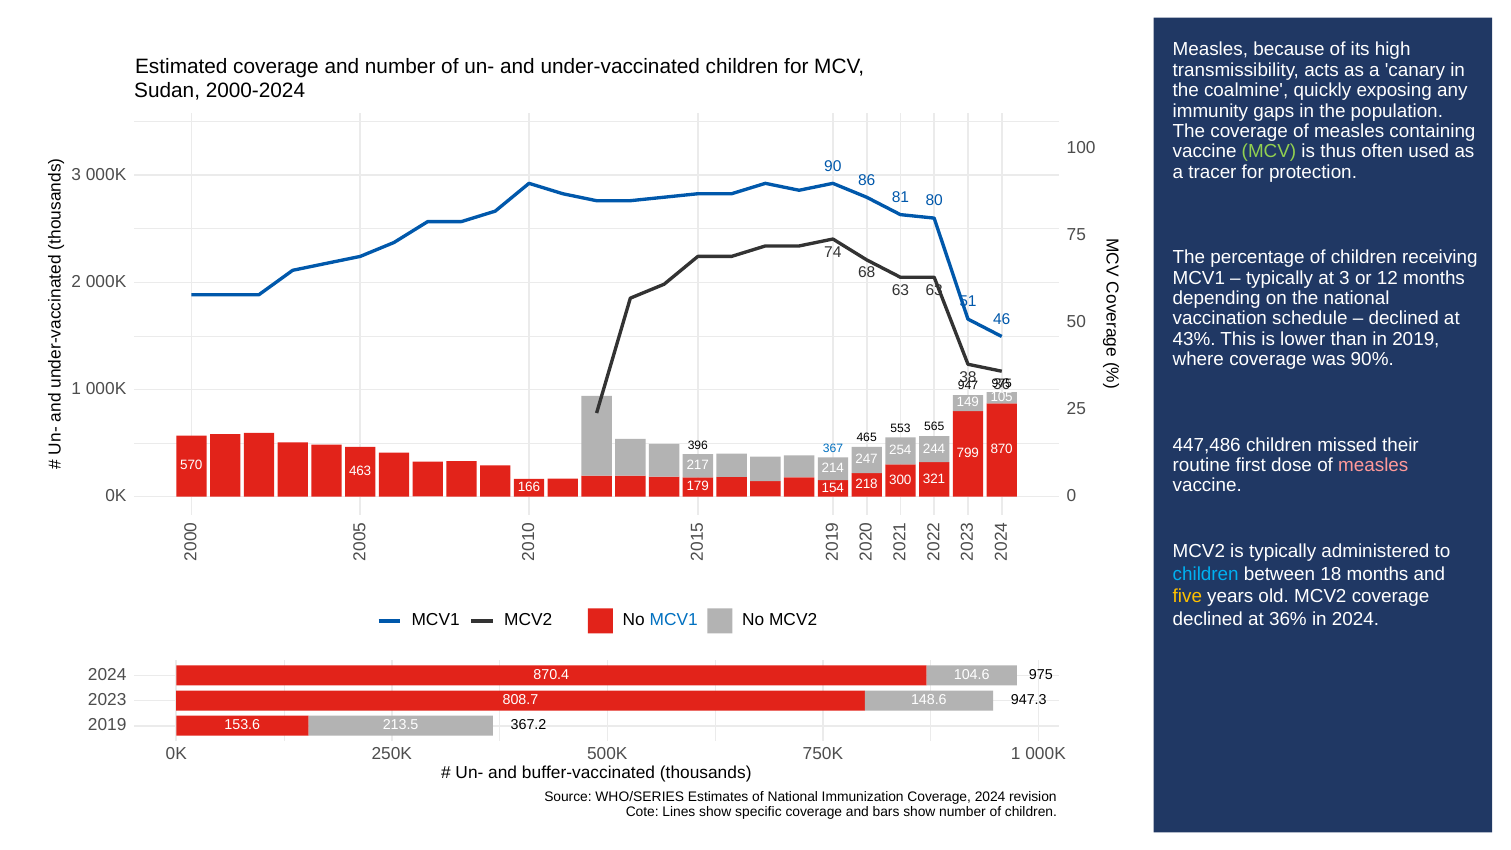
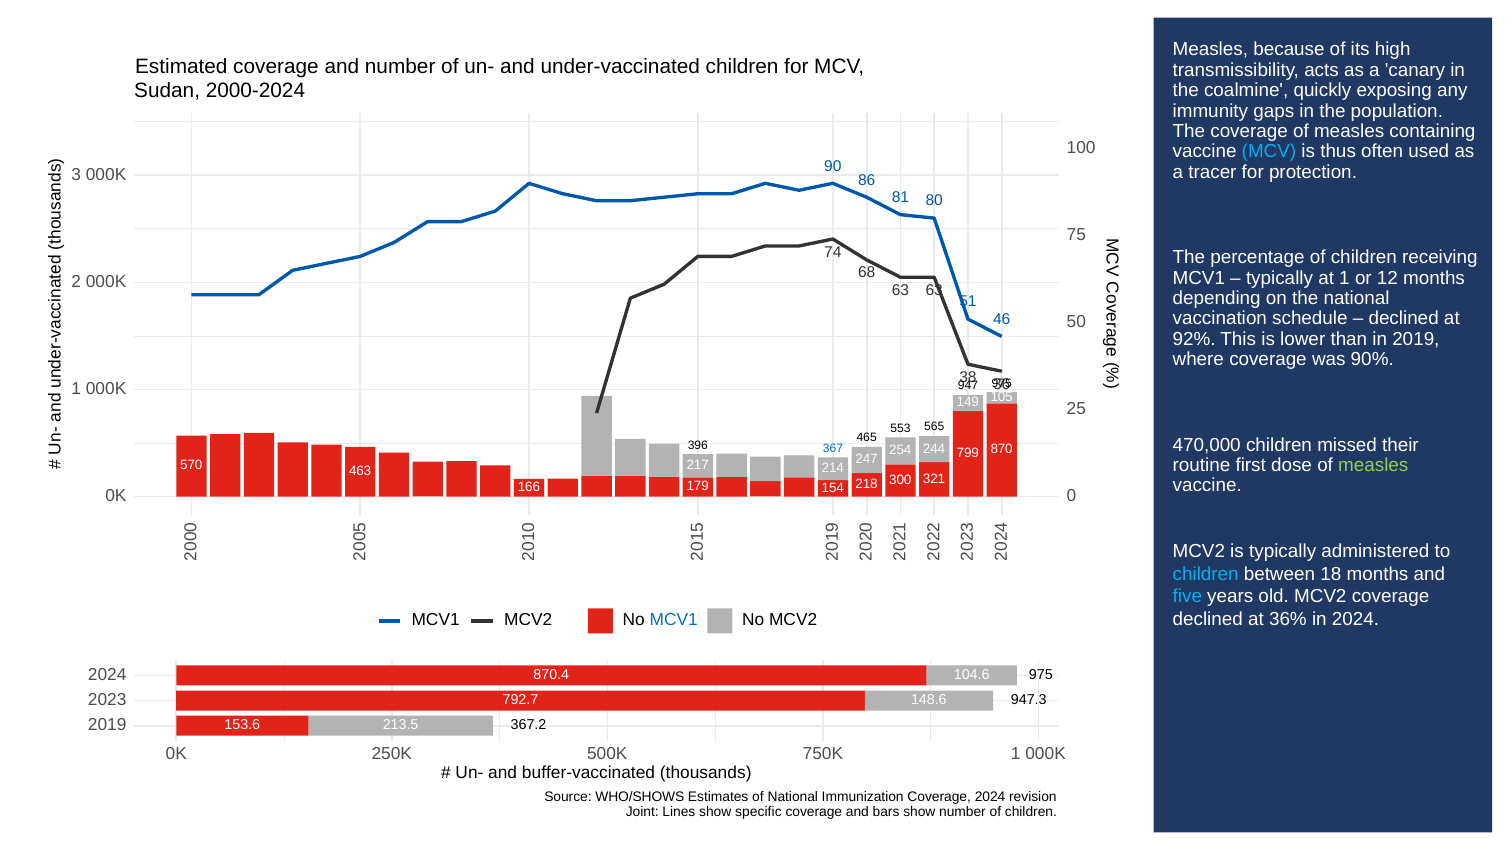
MCV at (1269, 152) colour: light green -> light blue
at 3: 3 -> 1
43%: 43% -> 92%
447,486: 447,486 -> 470,000
measles at (1373, 465) colour: pink -> light green
five colour: yellow -> light blue
808.7: 808.7 -> 792.7
WHO/SERIES: WHO/SERIES -> WHO/SHOWS
Cote: Cote -> Joint
